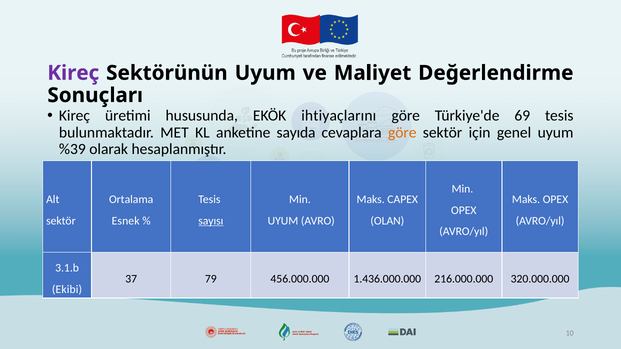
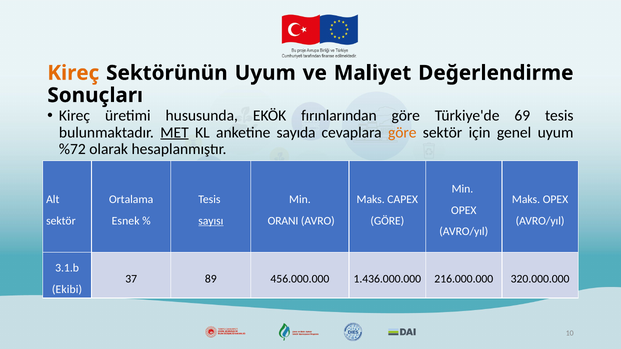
Kireç at (73, 73) colour: purple -> orange
ihtiyaçlarını: ihtiyaçlarını -> fırınlarından
MET underline: none -> present
%39: %39 -> %72
UYUM at (283, 221): UYUM -> ORANI
OLAN at (387, 221): OLAN -> GÖRE
79: 79 -> 89
